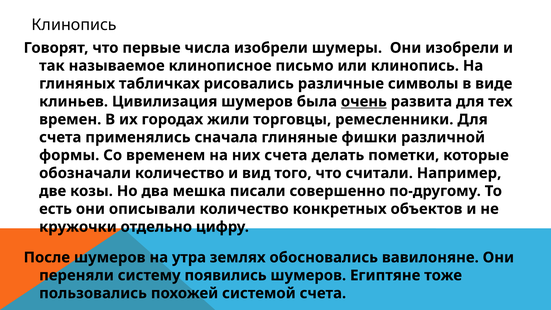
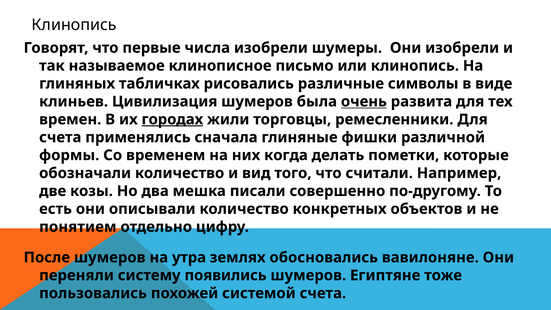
городах underline: none -> present
них счета: счета -> когда
кружочки: кружочки -> понятием
